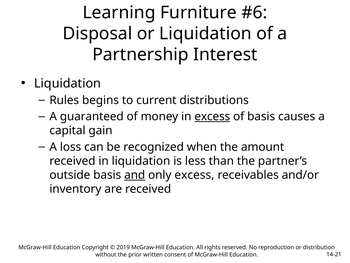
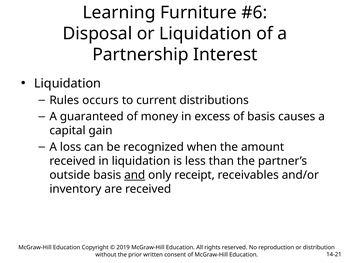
begins: begins -> occurs
excess at (212, 116) underline: present -> none
only excess: excess -> receipt
